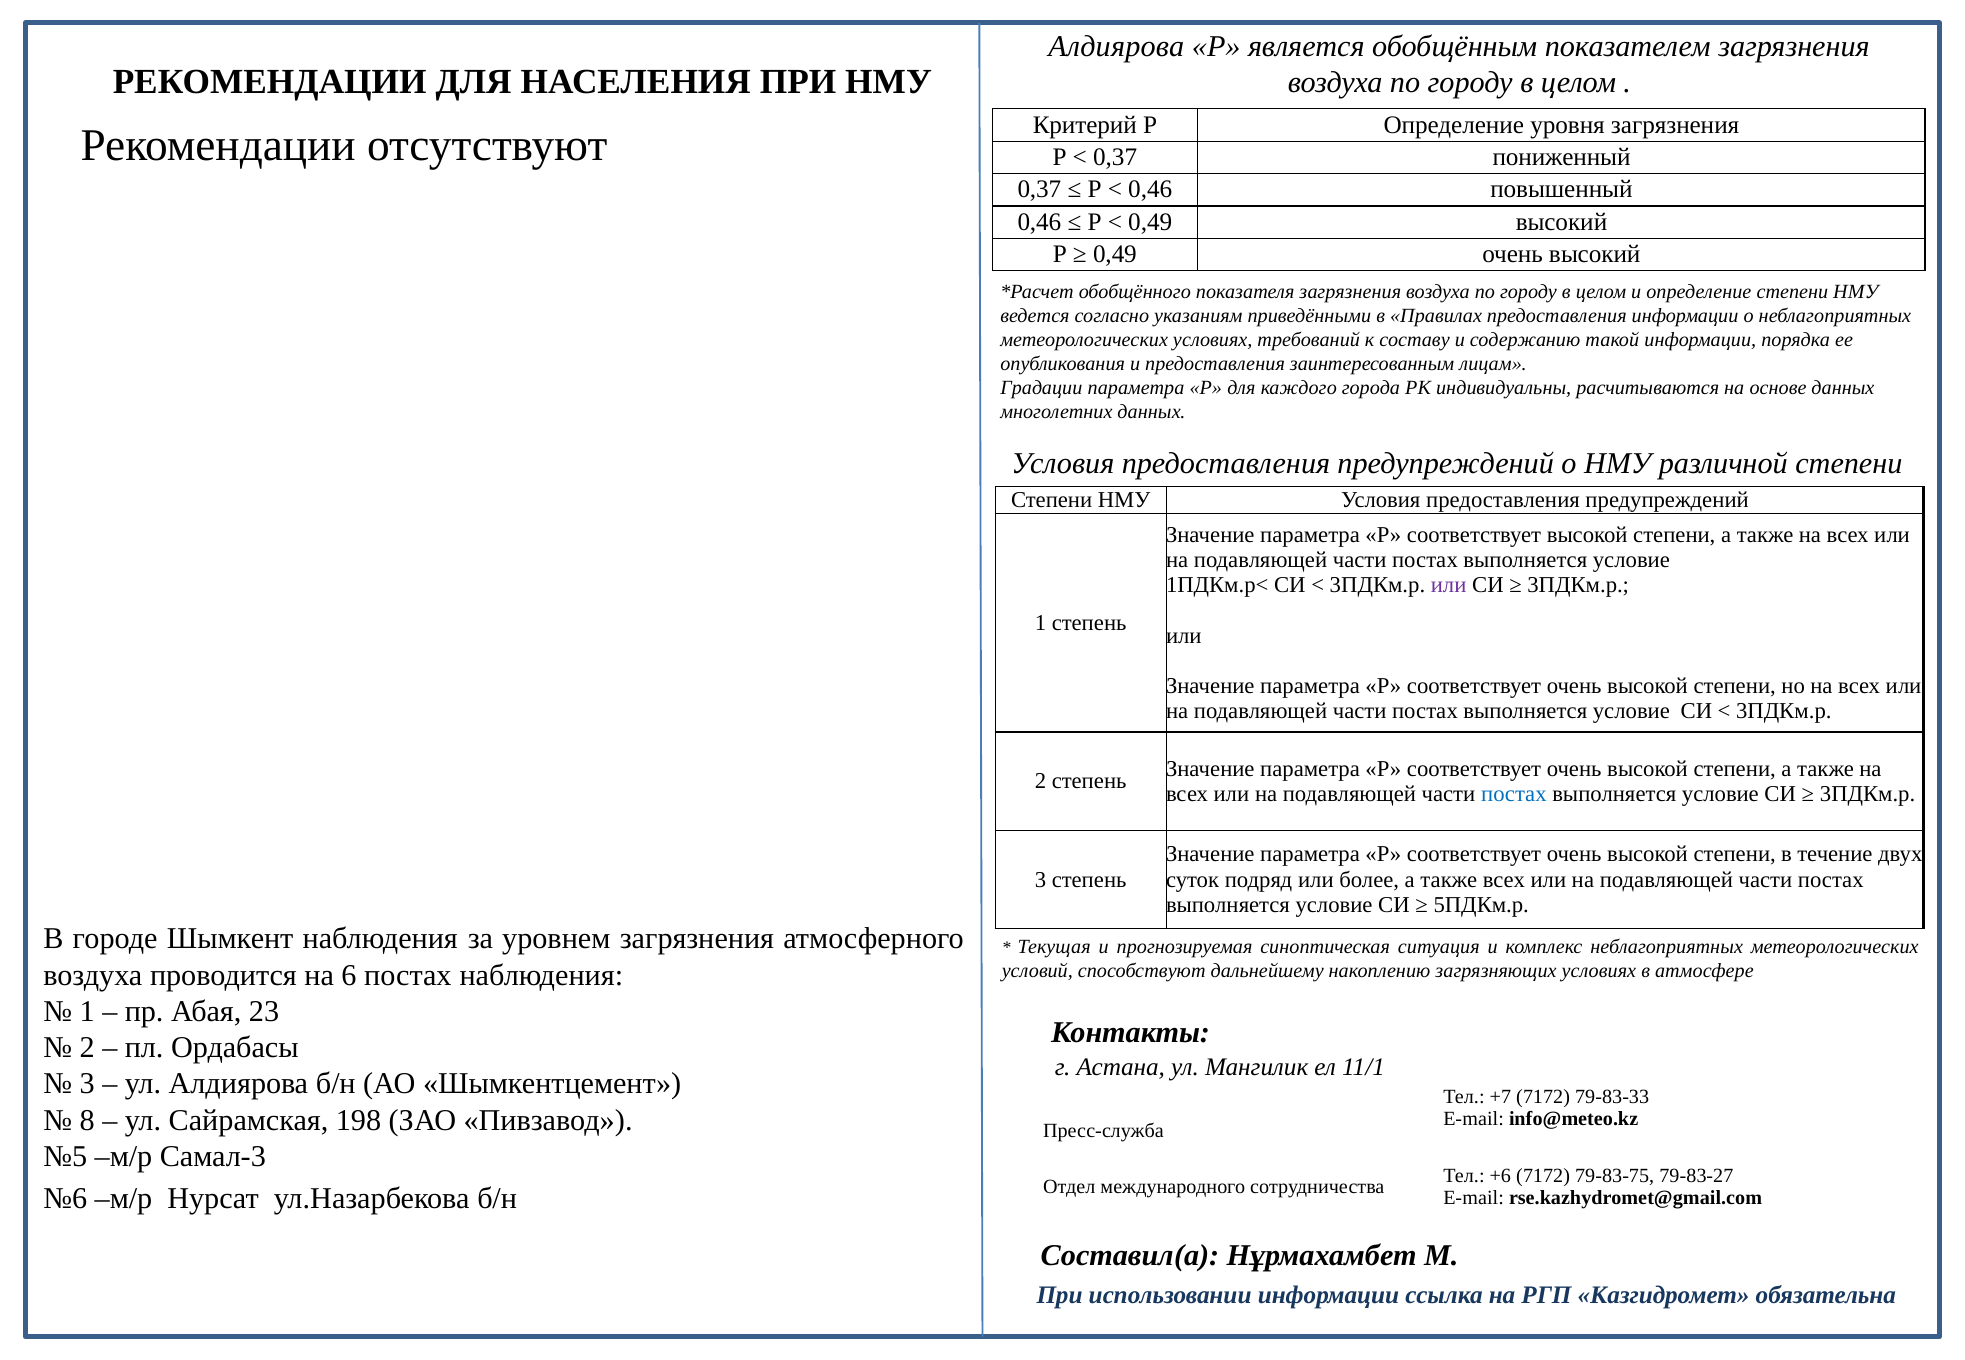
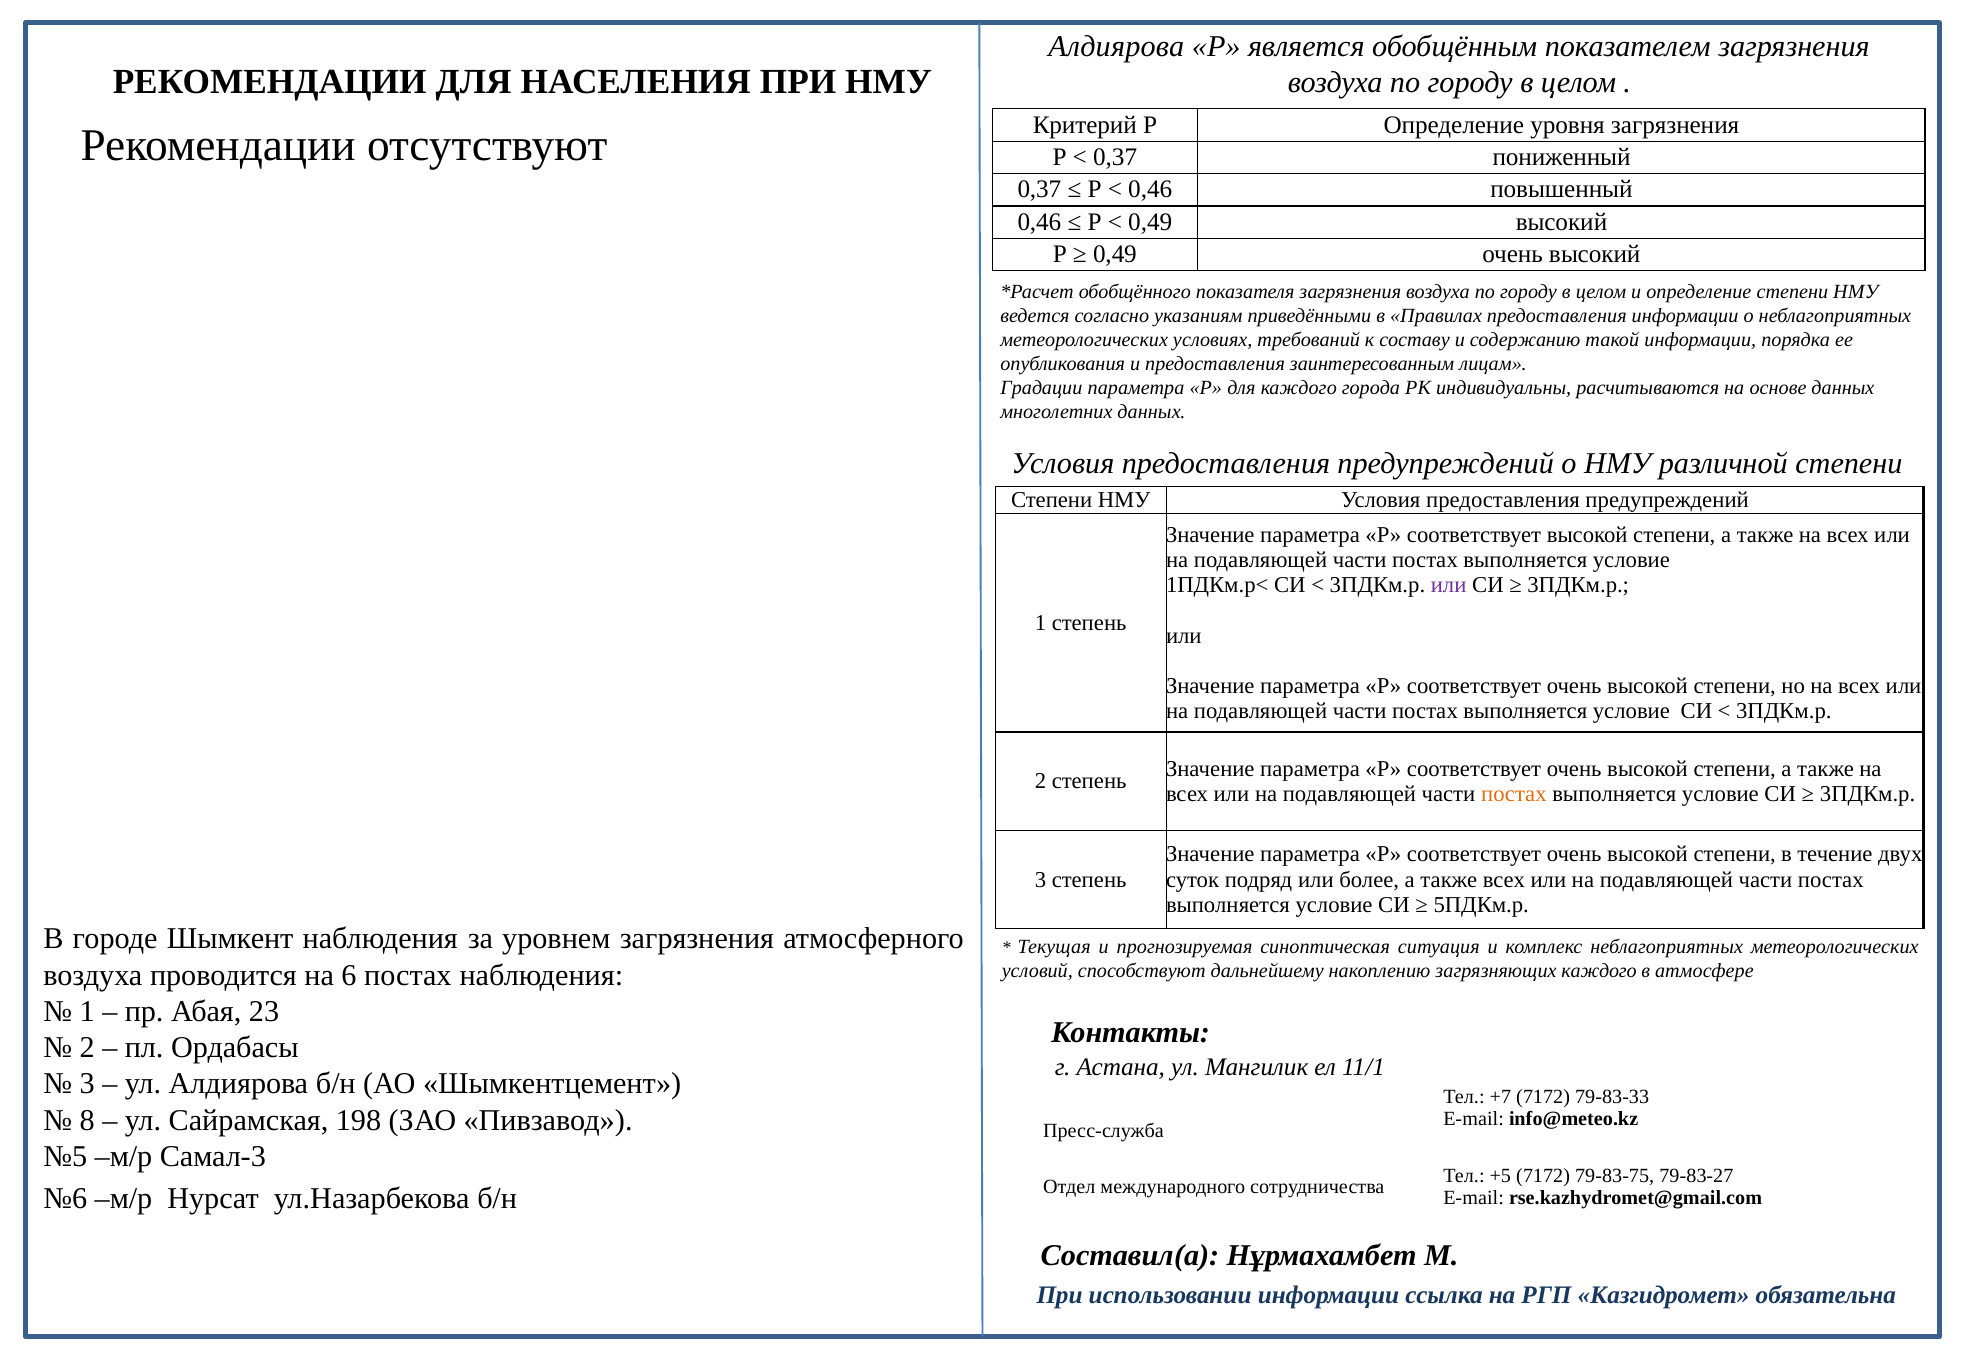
постах at (1514, 794) colour: blue -> orange
загрязняющих условиях: условиях -> каждого
+6: +6 -> +5
